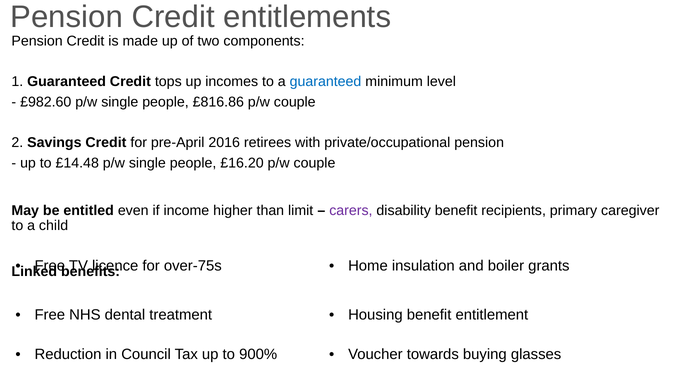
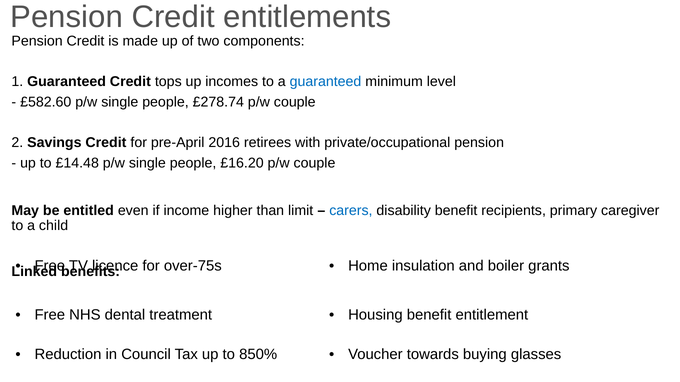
£982.60: £982.60 -> £582.60
£816.86: £816.86 -> £278.74
carers colour: purple -> blue
900%: 900% -> 850%
